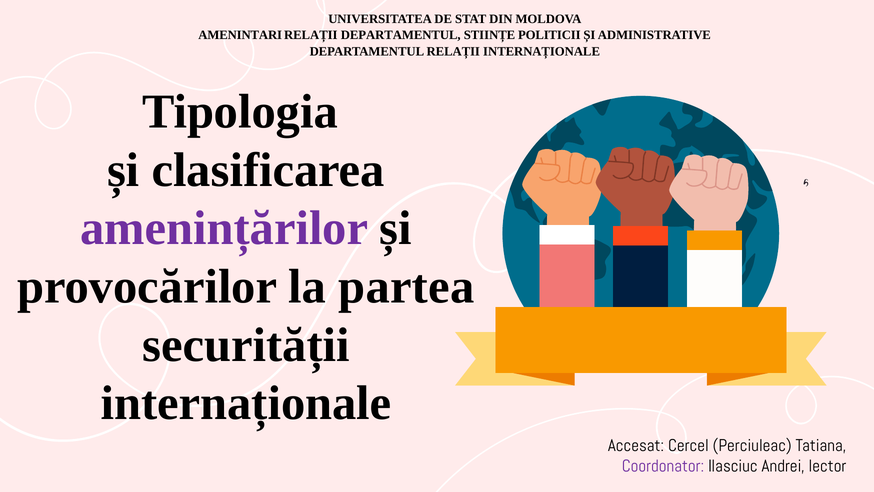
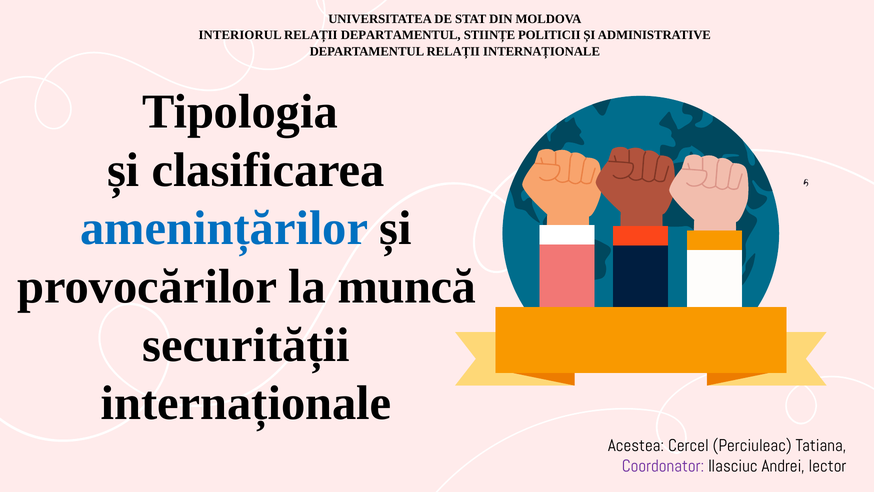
AMENINTARI: AMENINTARI -> INTERIORUL
amenințărilor colour: purple -> blue
partea: partea -> muncă
Accesat: Accesat -> Acestea
